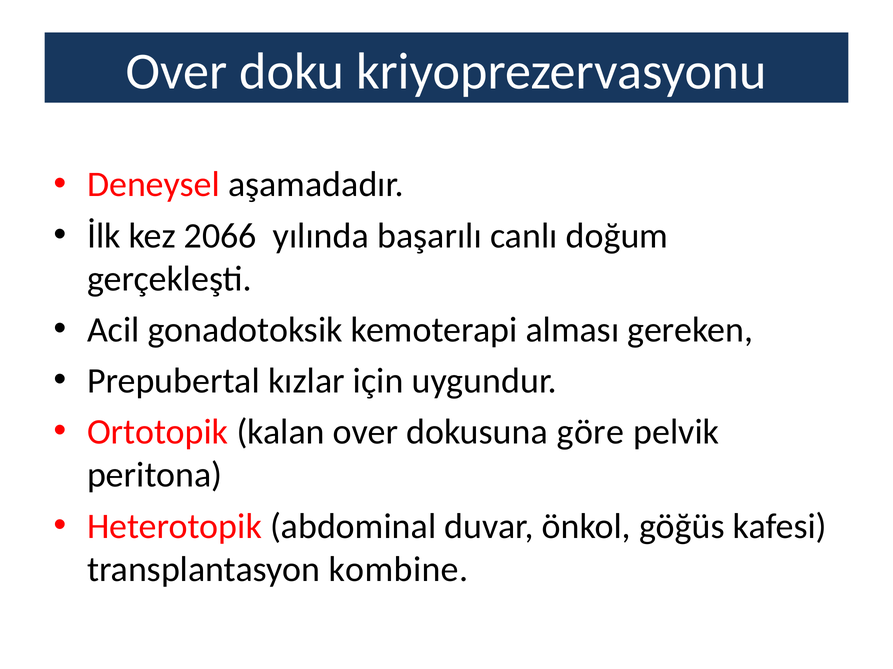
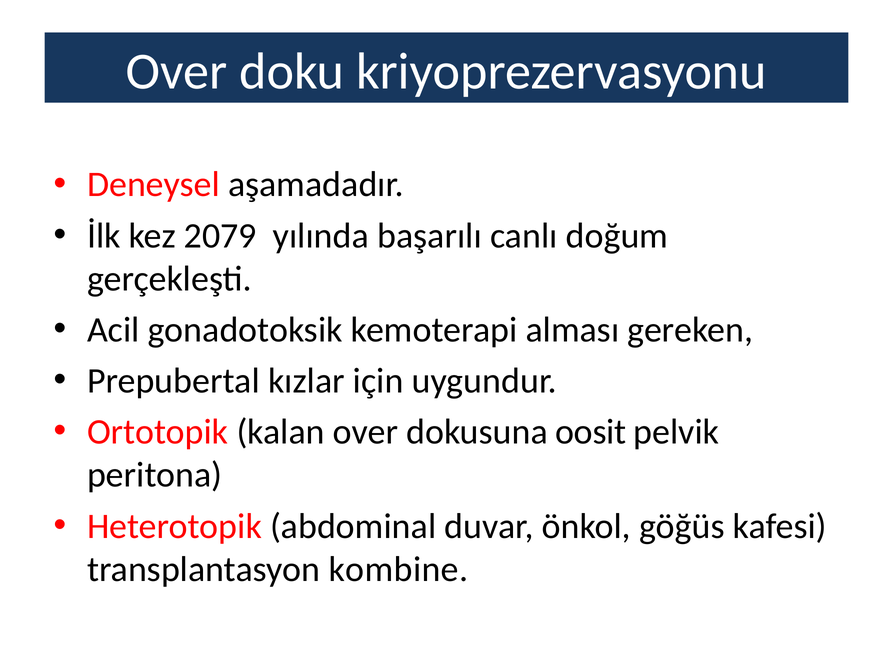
2066: 2066 -> 2079
göre: göre -> oosit
